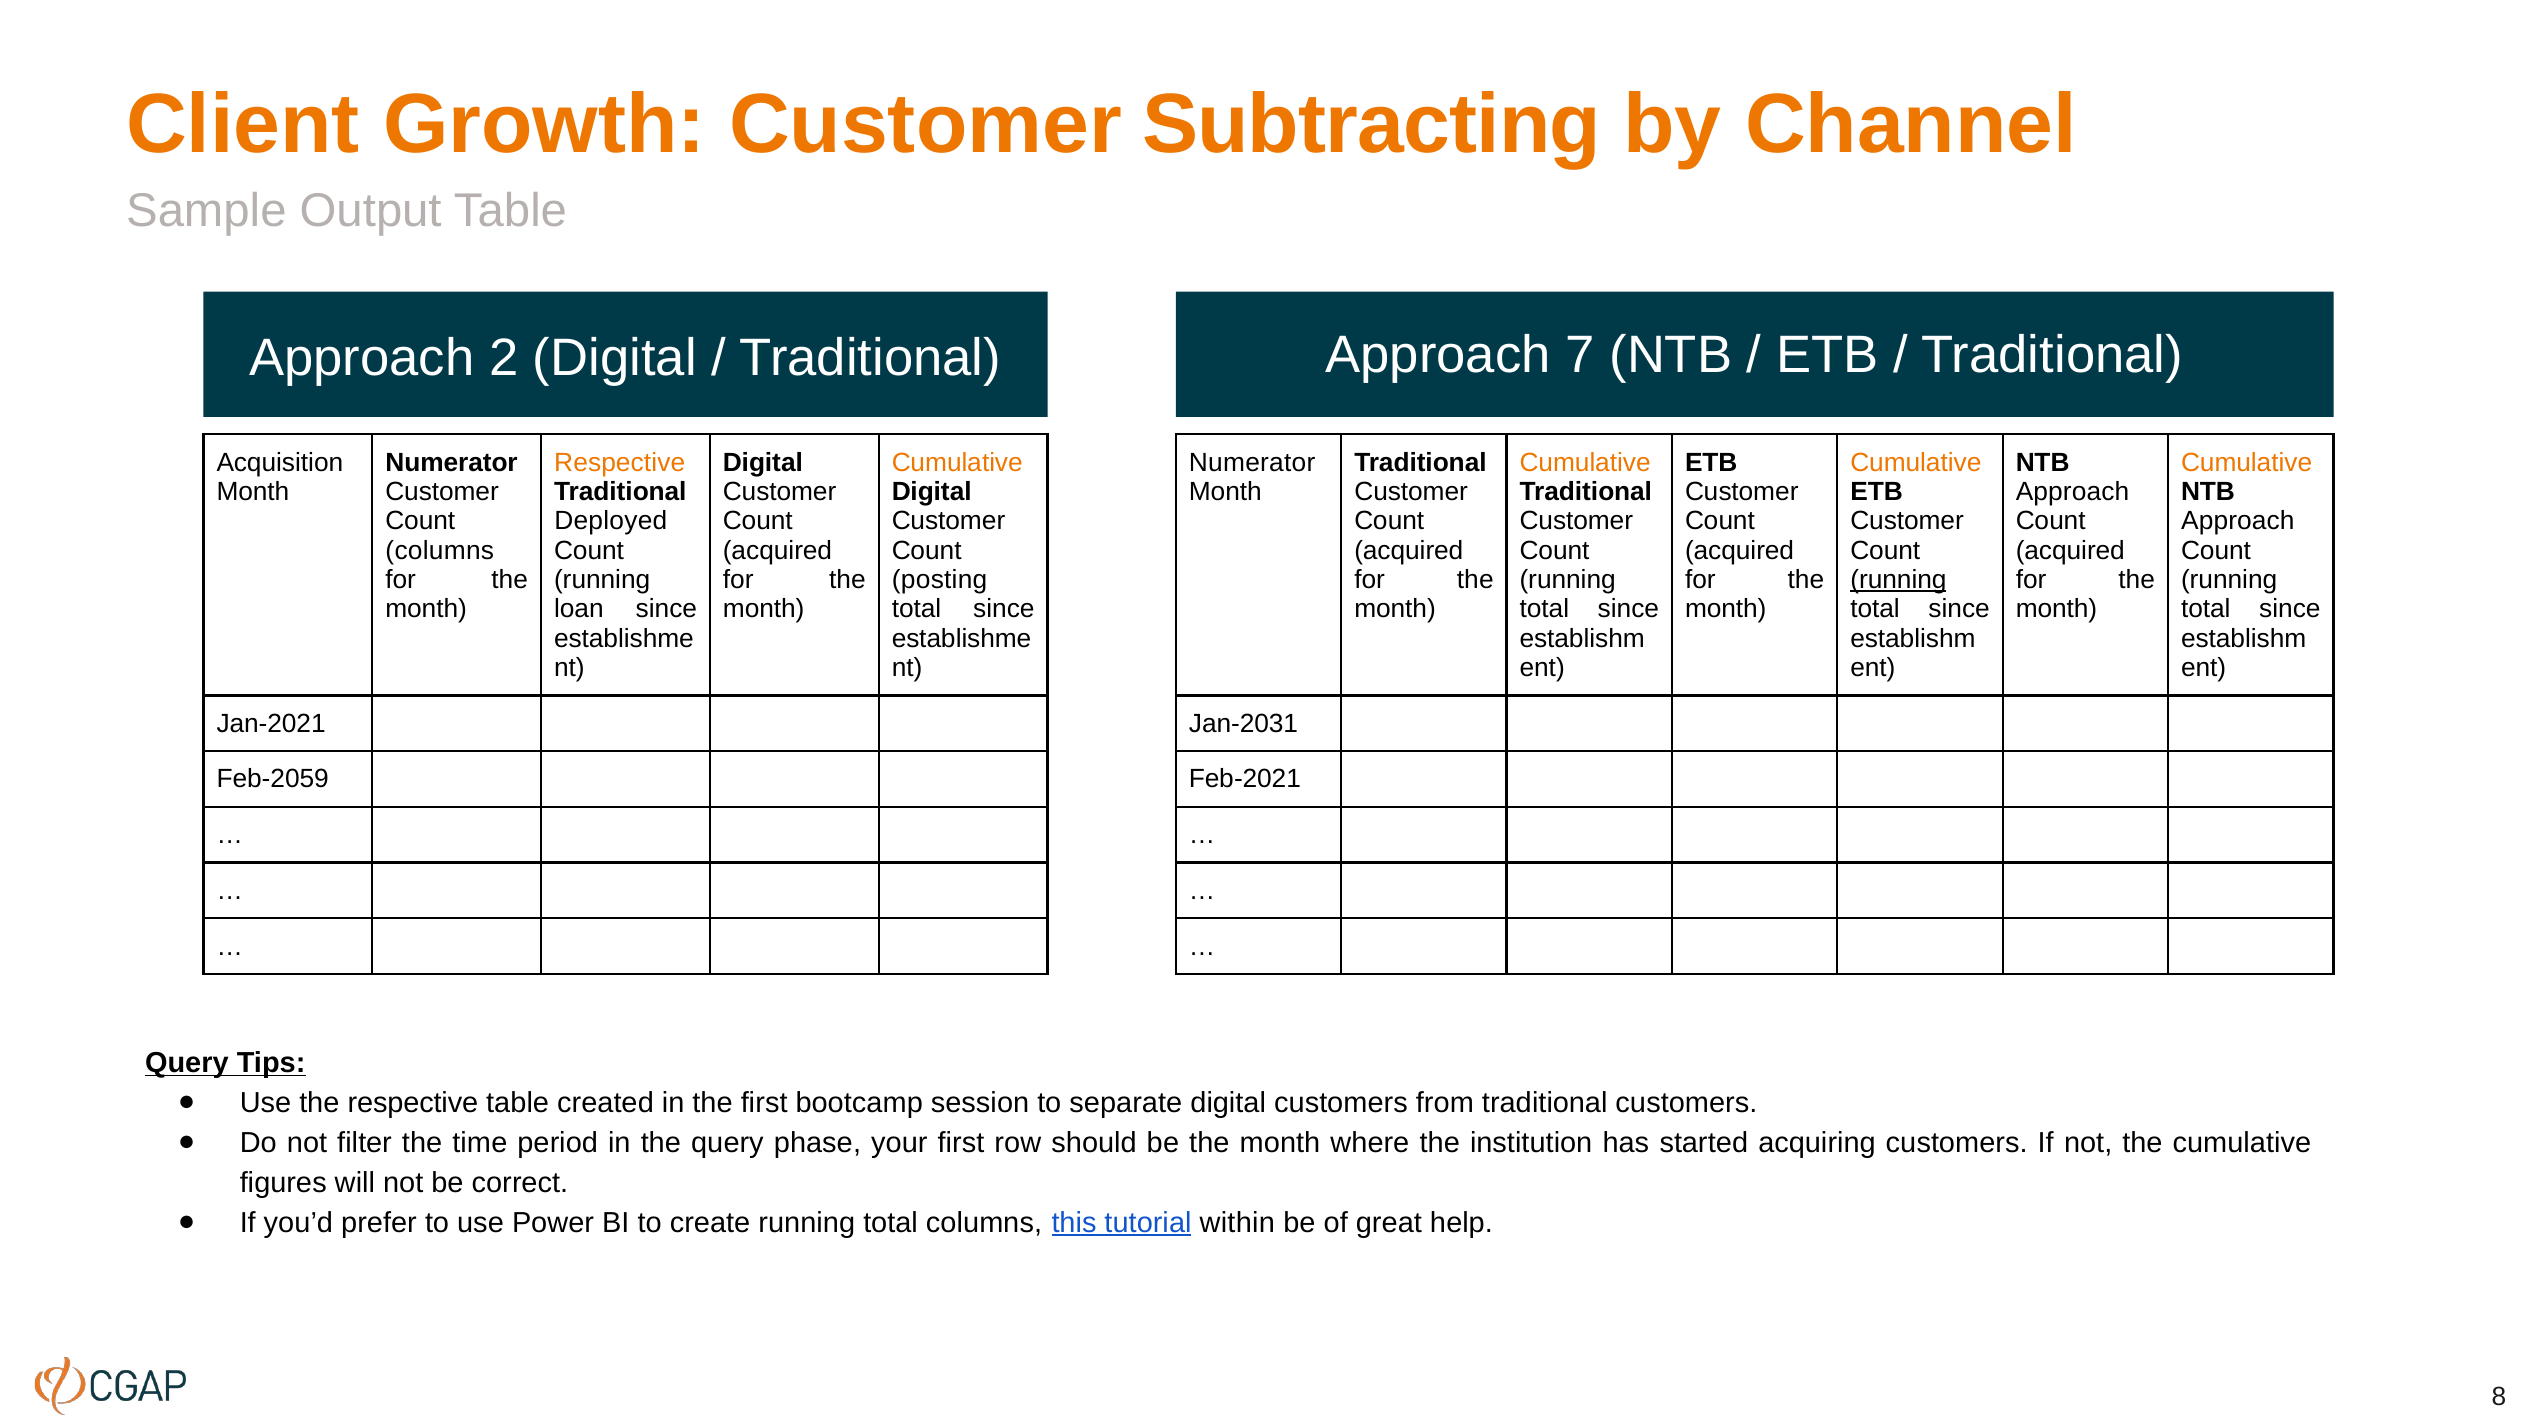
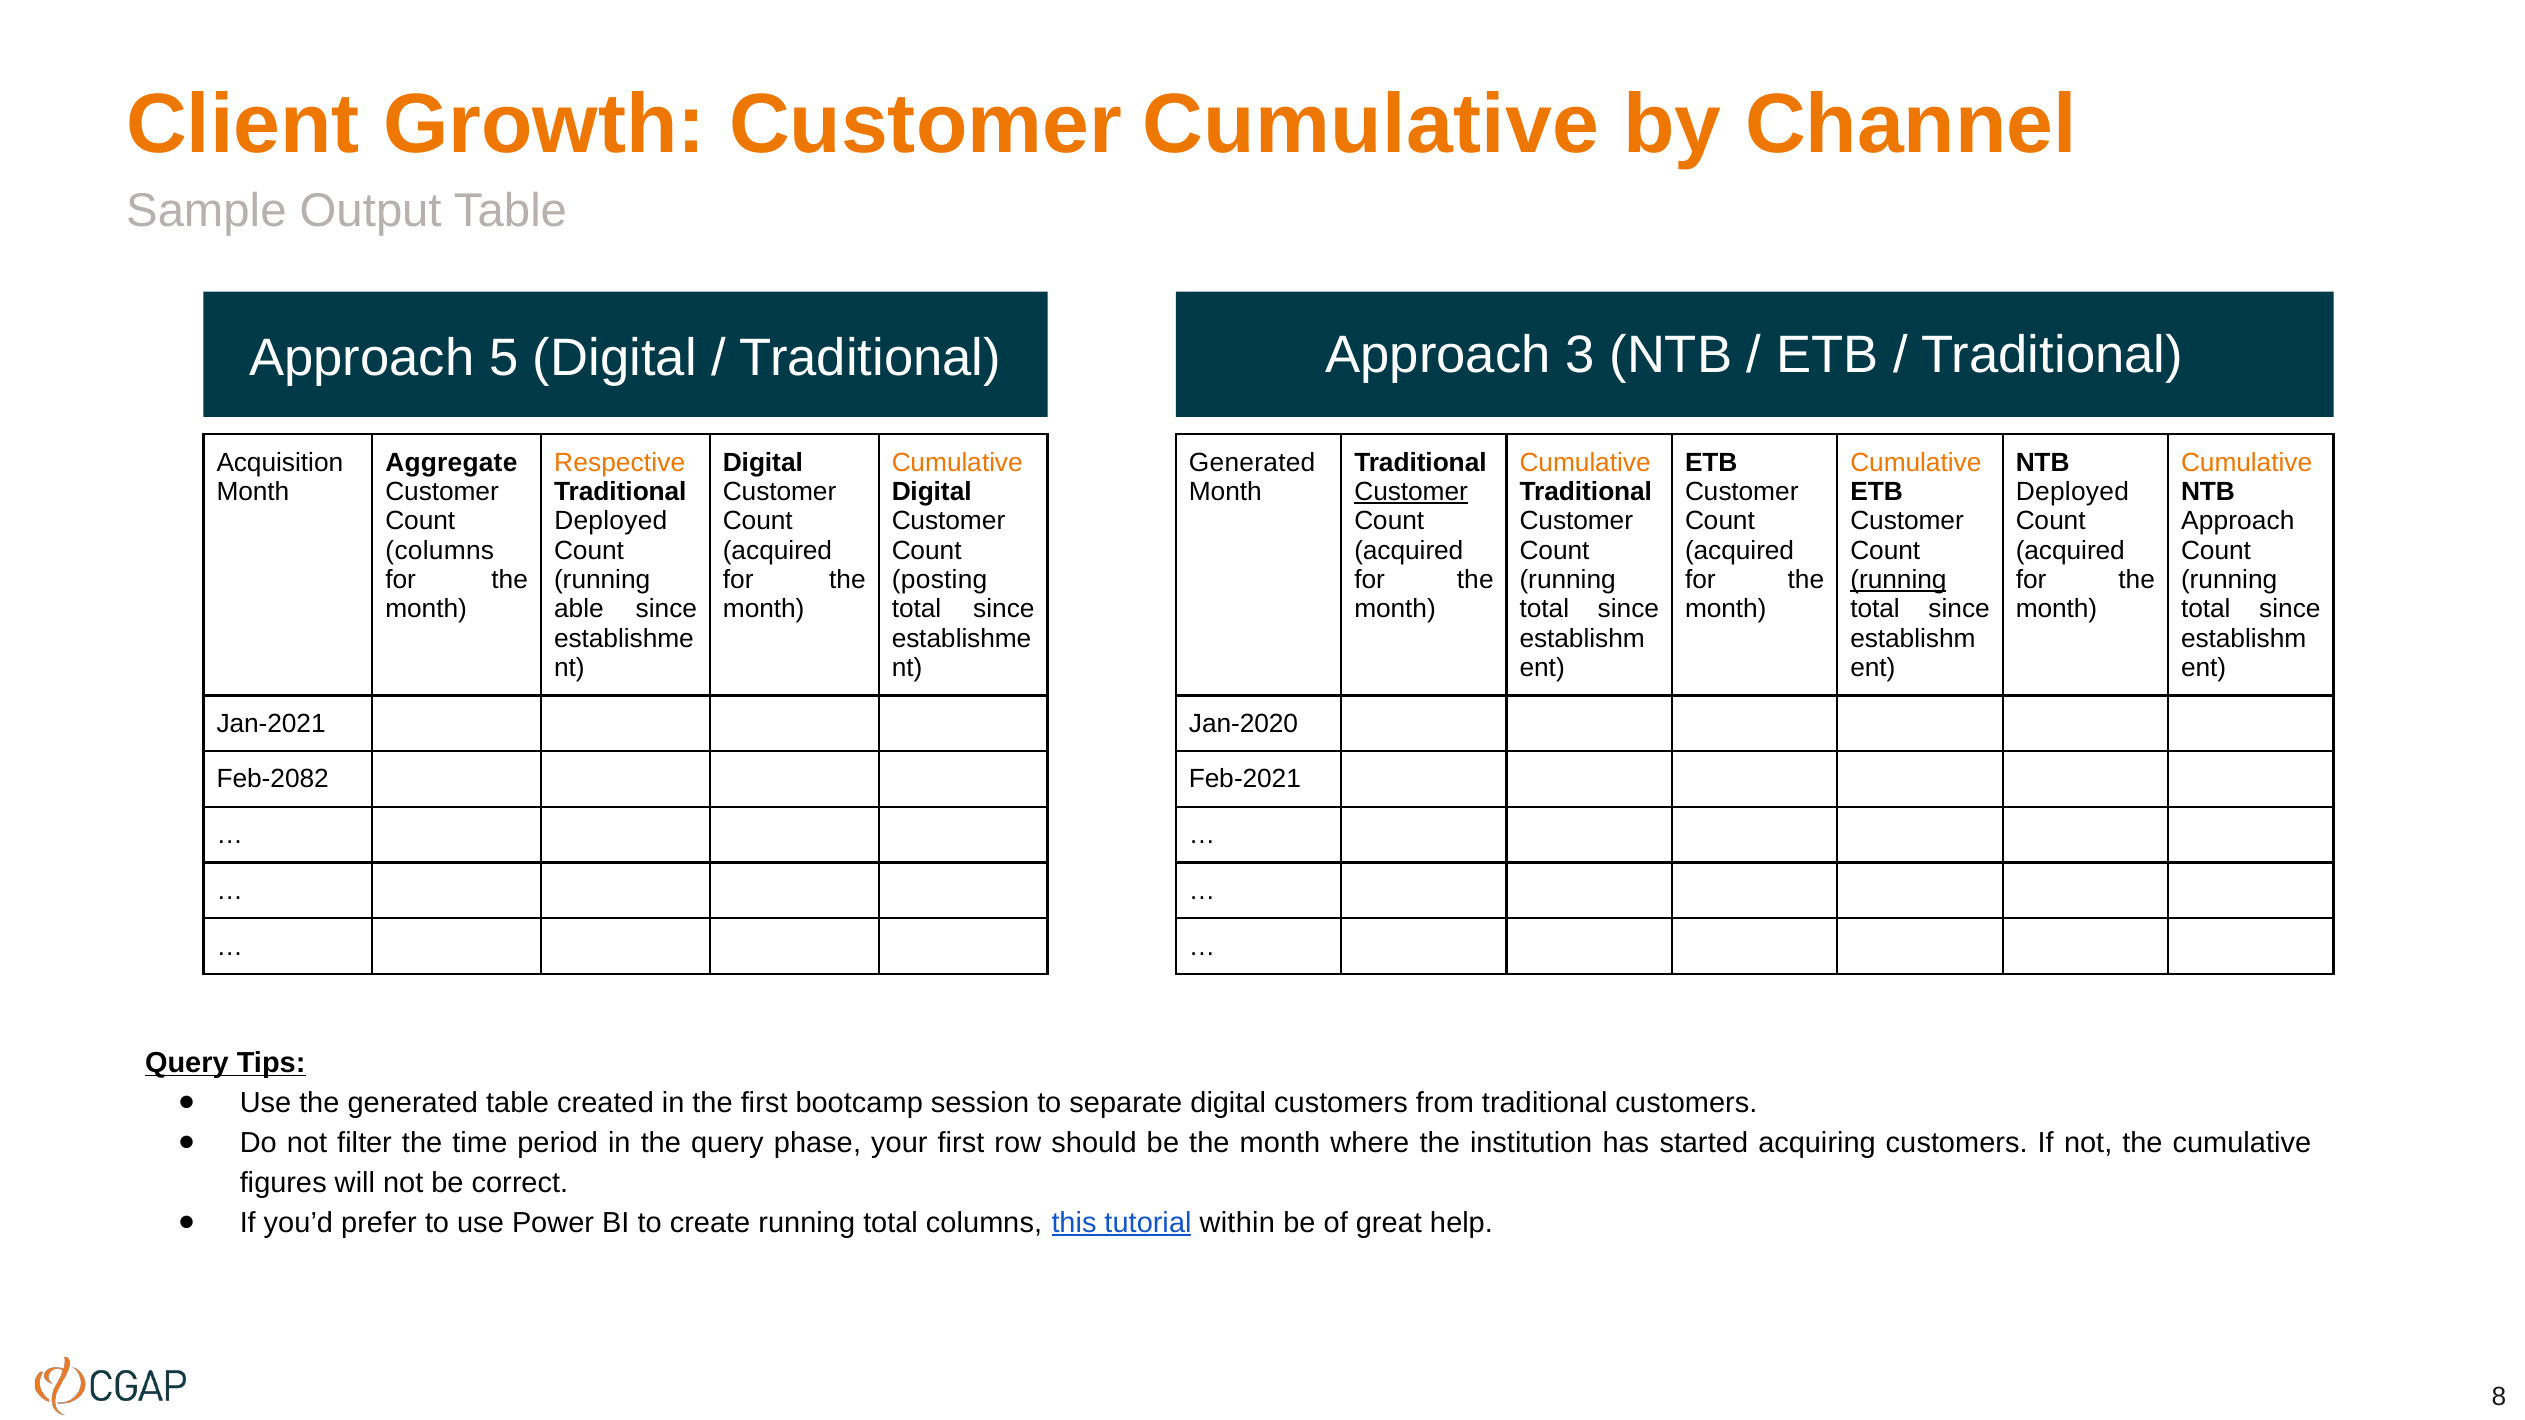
Customer Subtracting: Subtracting -> Cumulative
7: 7 -> 3
2: 2 -> 5
Numerator at (452, 462): Numerator -> Aggregate
Numerator at (1252, 462): Numerator -> Generated
Customer at (1411, 492) underline: none -> present
Approach at (2072, 492): Approach -> Deployed
loan: loan -> able
Jan-2031: Jan-2031 -> Jan-2020
Feb-2059: Feb-2059 -> Feb-2082
the respective: respective -> generated
